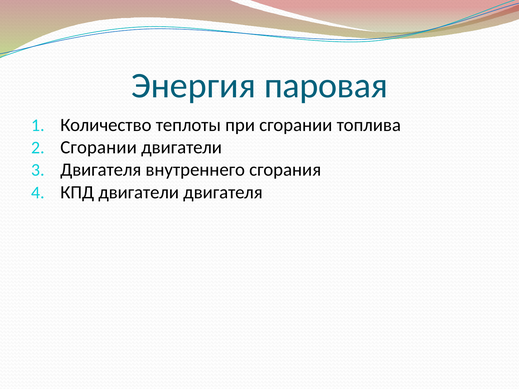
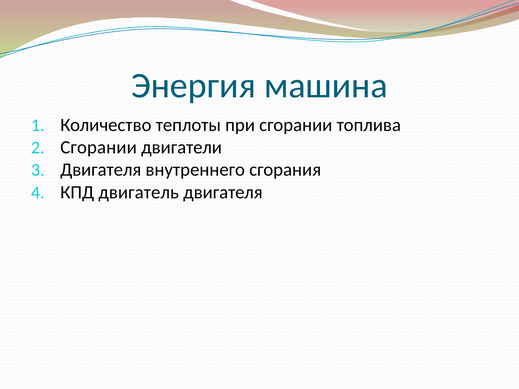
паровая: паровая -> машина
КПД двигатели: двигатели -> двигатель
